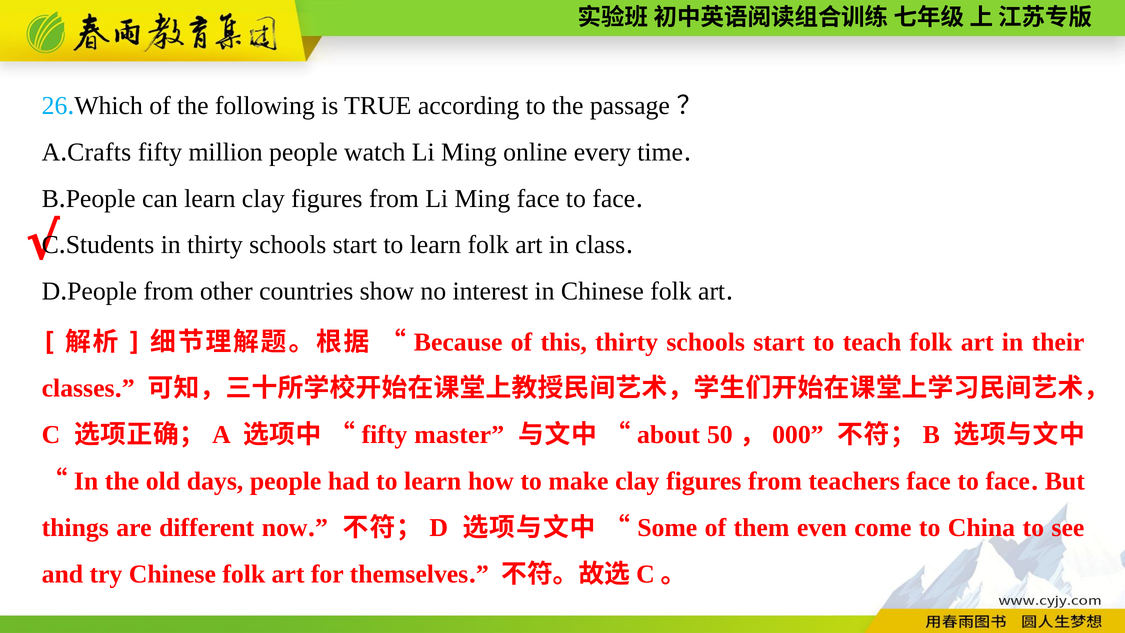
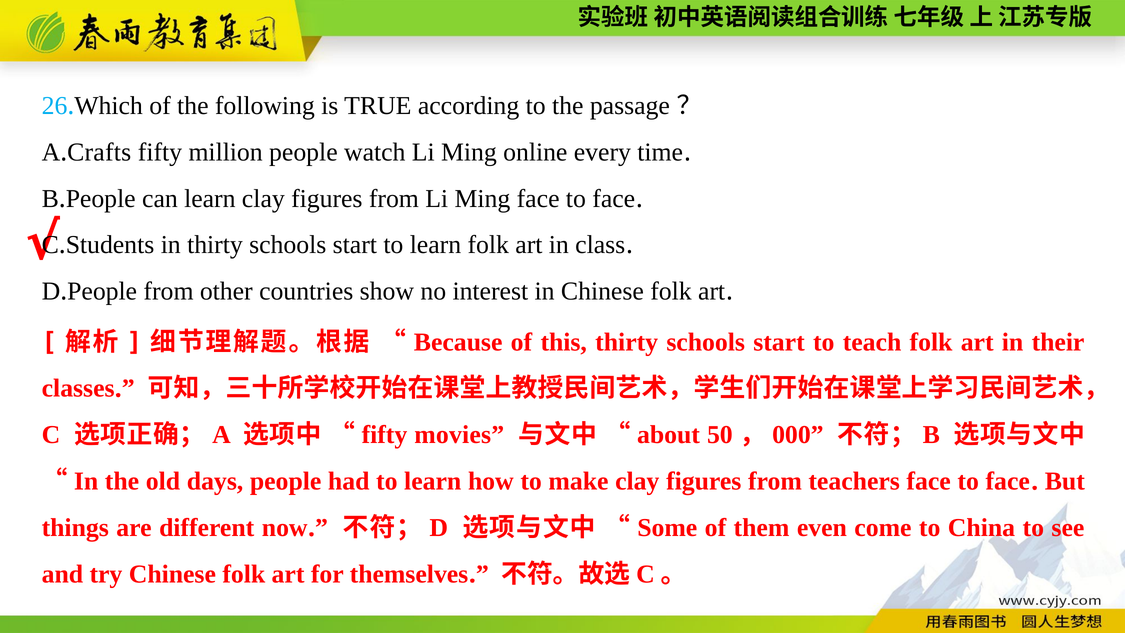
master: master -> movies
